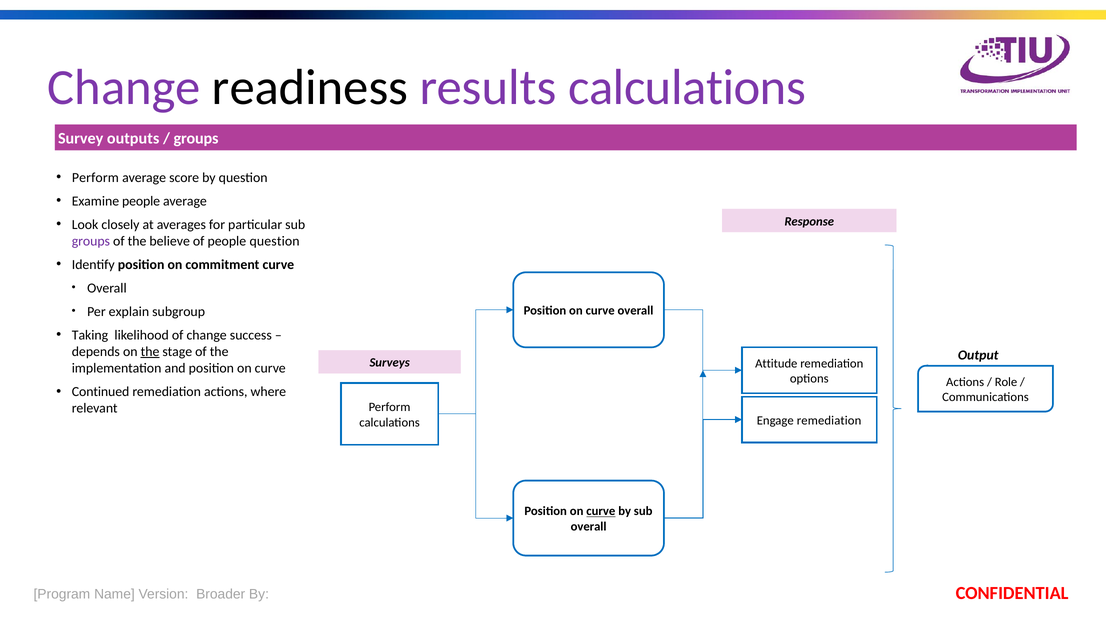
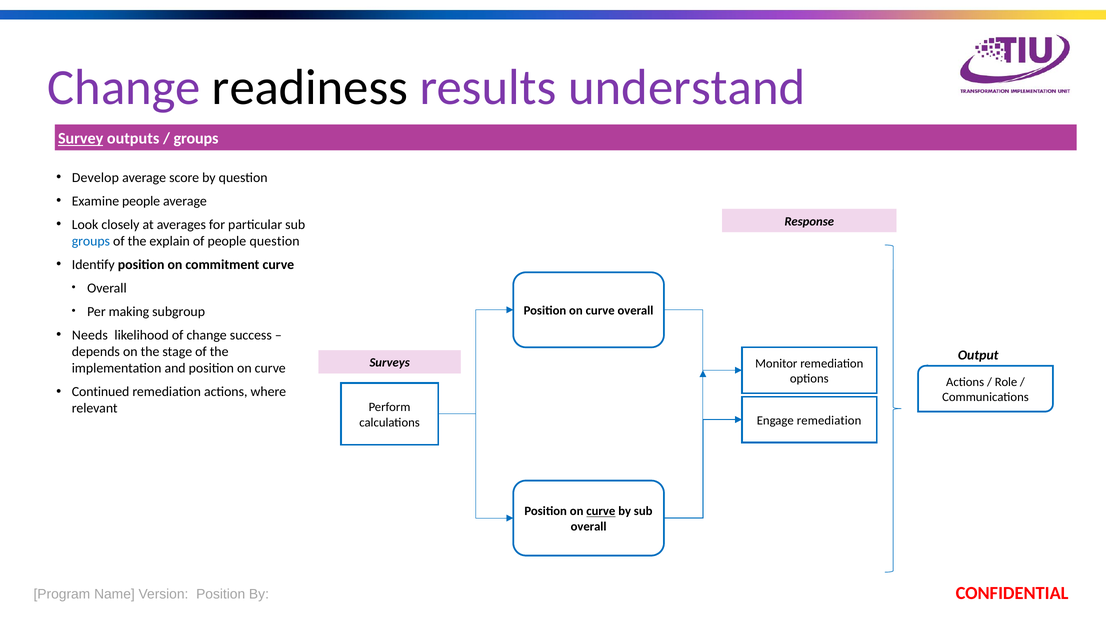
results calculations: calculations -> understand
Survey underline: none -> present
Perform at (95, 178): Perform -> Develop
groups at (91, 241) colour: purple -> blue
believe: believe -> explain
explain: explain -> making
Taking: Taking -> Needs
the at (150, 352) underline: present -> none
Attitude: Attitude -> Monitor
Version Broader: Broader -> Position
